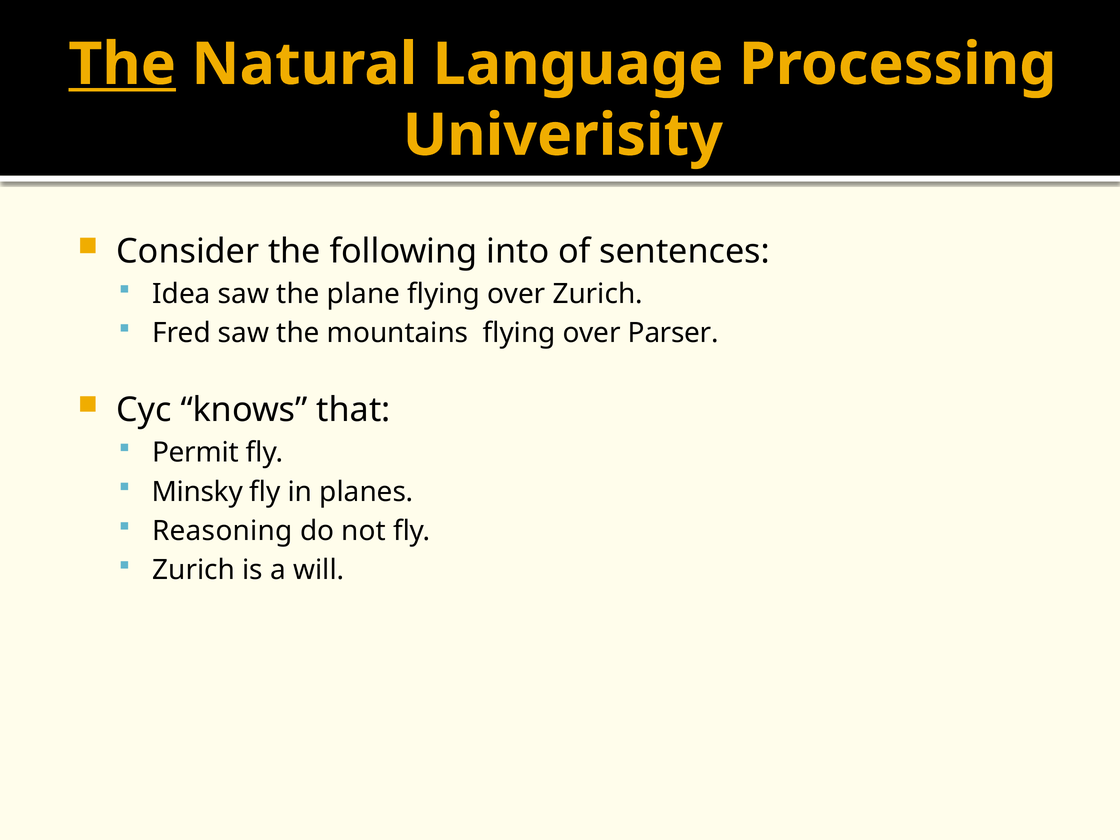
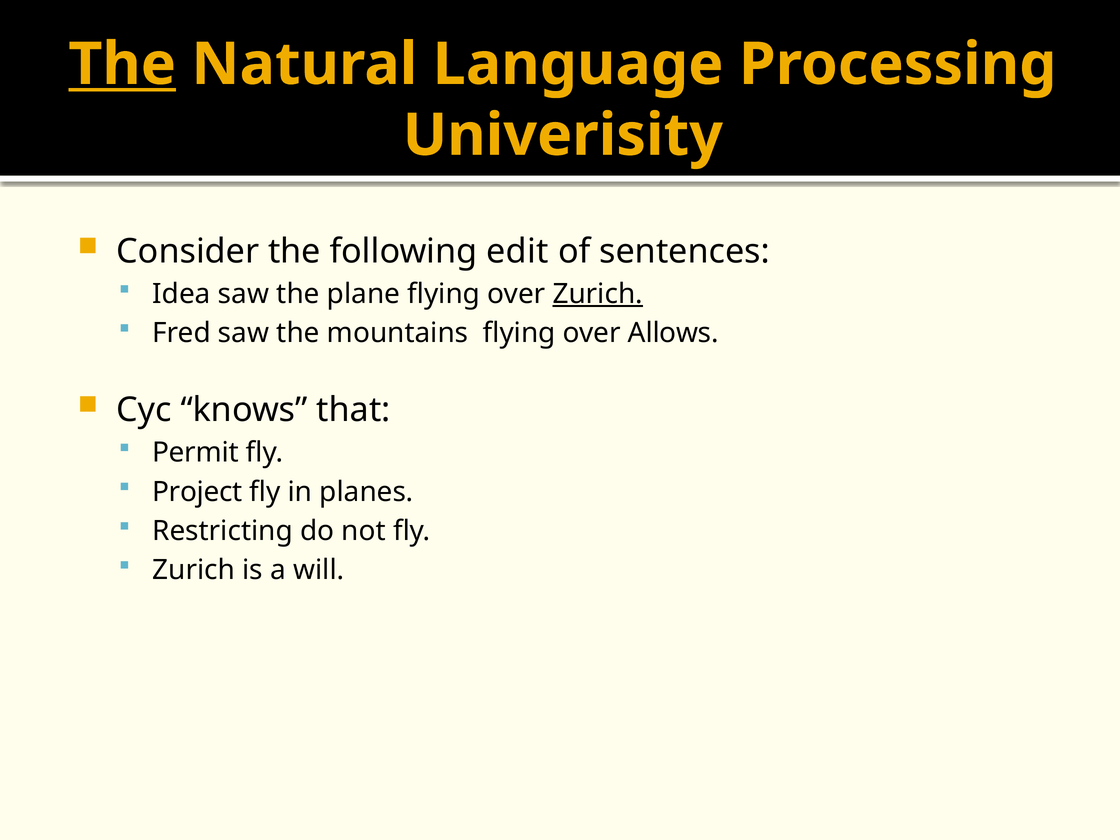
into: into -> edit
Zurich at (598, 294) underline: none -> present
Parser: Parser -> Allows
Minsky: Minsky -> Project
Reasoning: Reasoning -> Restricting
